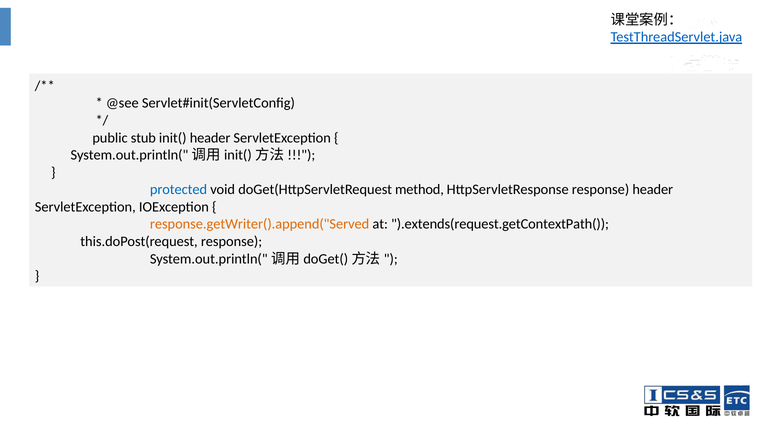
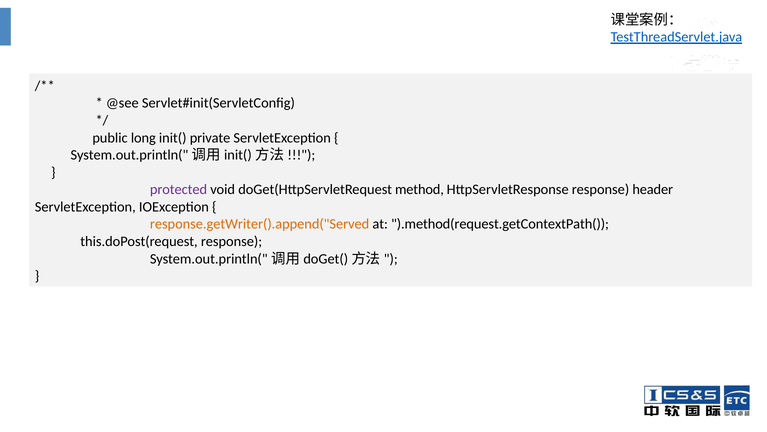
stub: stub -> long
init( header: header -> private
protected colour: blue -> purple
).extends(request.getContextPath(: ).extends(request.getContextPath( -> ).method(request.getContextPath(
